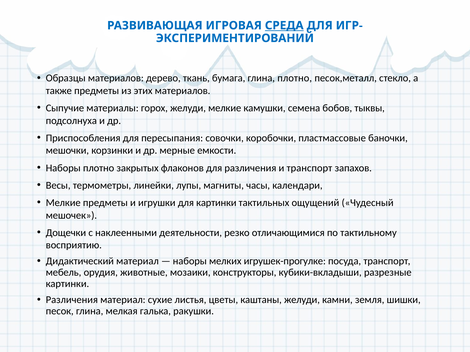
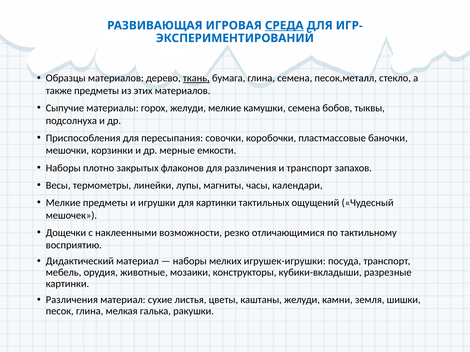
ткань underline: none -> present
глина плотно: плотно -> семена
деятельности: деятельности -> возможности
игрушек-прогулке: игрушек-прогулке -> игрушек-игрушки
